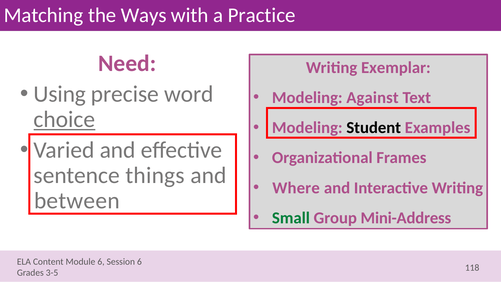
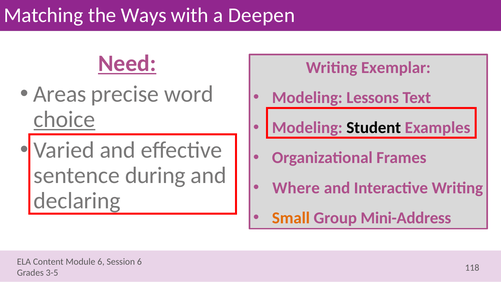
Practice: Practice -> Deepen
Need underline: none -> present
Using: Using -> Areas
Against: Against -> Lessons
things: things -> during
between: between -> declaring
Small colour: green -> orange
